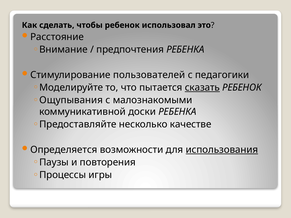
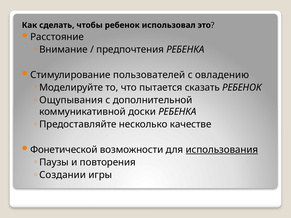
педагогики: педагогики -> овладению
сказать underline: present -> none
малознакомыми: малознакомыми -> дополнительной
Определяется: Определяется -> Фонетической
Процессы: Процессы -> Создании
